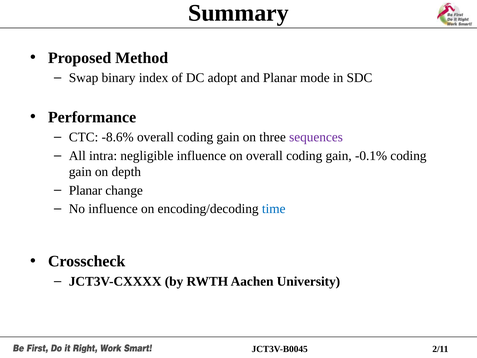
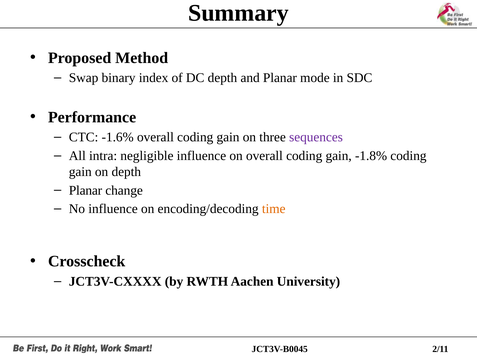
DC adopt: adopt -> depth
-8.6%: -8.6% -> -1.6%
-0.1%: -0.1% -> -1.8%
time colour: blue -> orange
